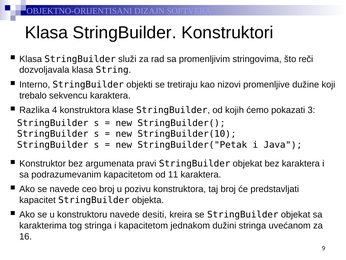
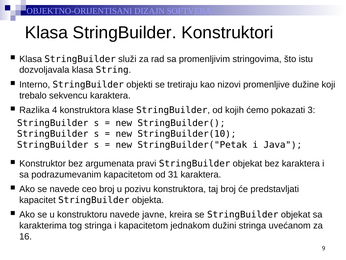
reči: reči -> istu
11: 11 -> 31
desiti: desiti -> javne
